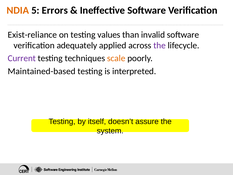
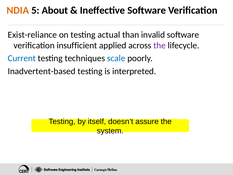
Errors: Errors -> About
values: values -> actual
adequately: adequately -> insufficient
Current colour: purple -> blue
scale colour: orange -> blue
Maintained-based: Maintained-based -> Inadvertent-based
